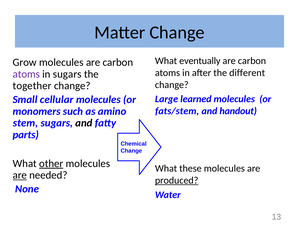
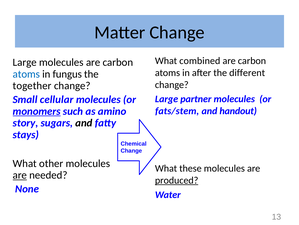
eventually: eventually -> combined
Grow at (25, 62): Grow -> Large
atoms at (26, 74) colour: purple -> blue
in sugars: sugars -> fungus
learned: learned -> partner
monomers underline: none -> present
stem: stem -> story
parts: parts -> stays
other underline: present -> none
